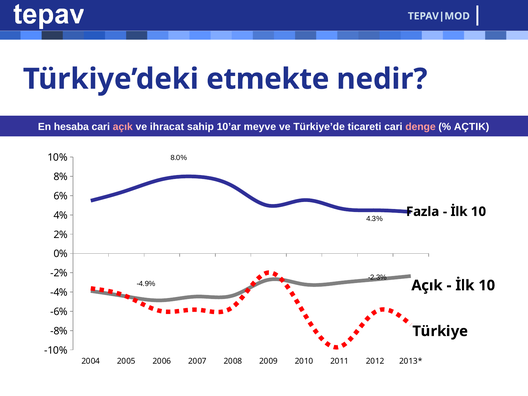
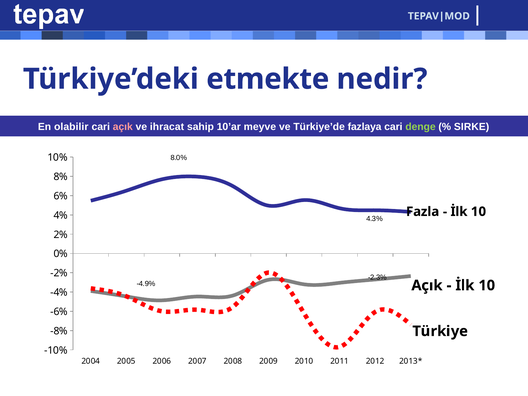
hesaba: hesaba -> olabilir
ticareti: ticareti -> fazlaya
denge colour: pink -> light green
AÇTIK: AÇTIK -> SIRKE
